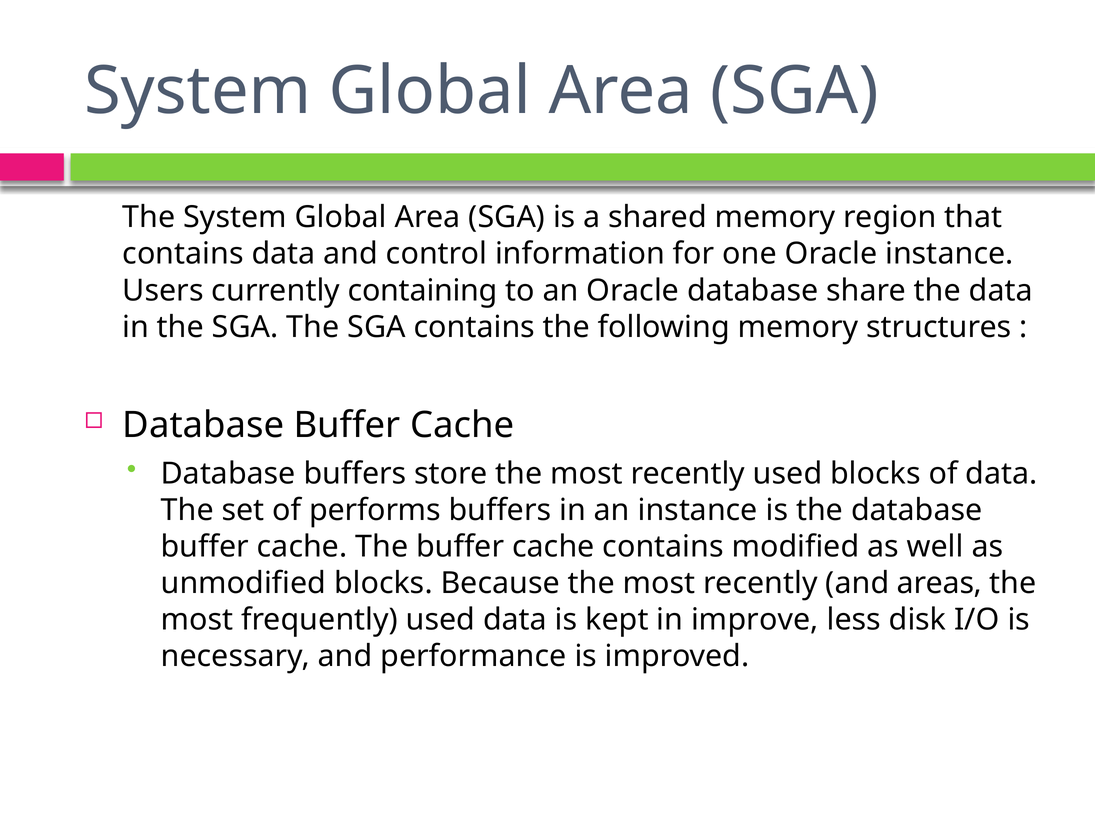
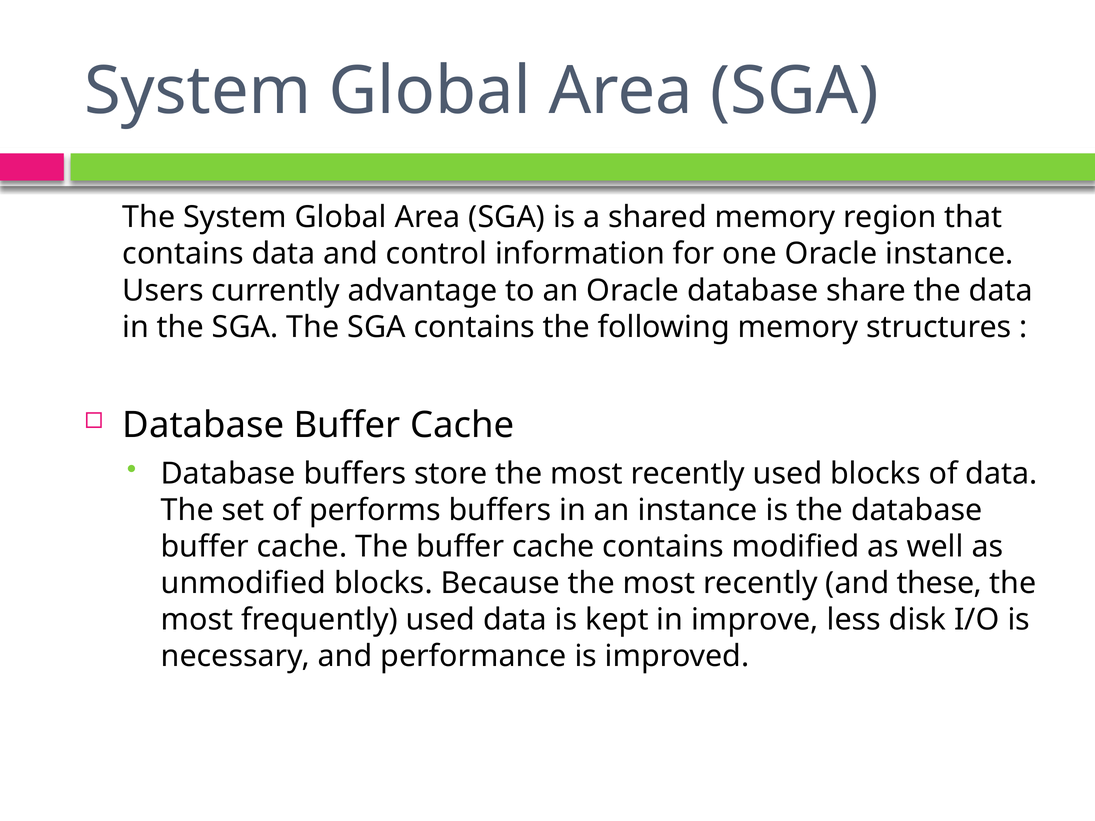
containing: containing -> advantage
areas: areas -> these
